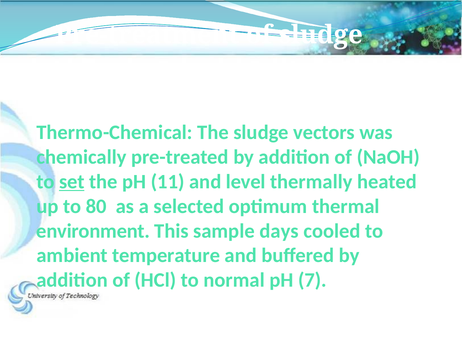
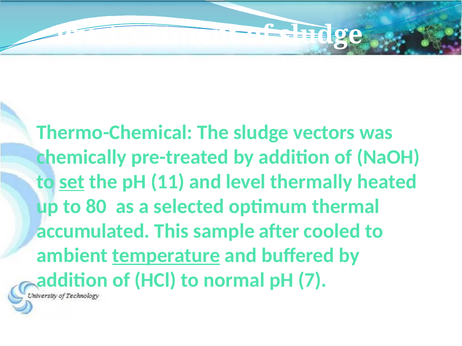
environment: environment -> accumulated
days: days -> after
temperature underline: none -> present
